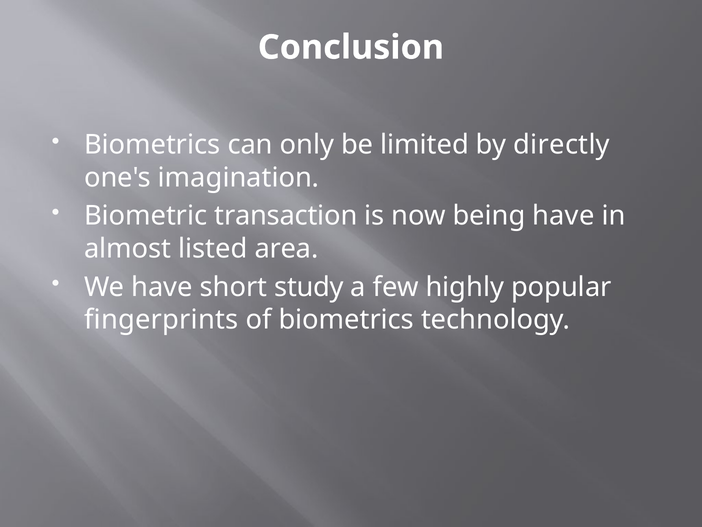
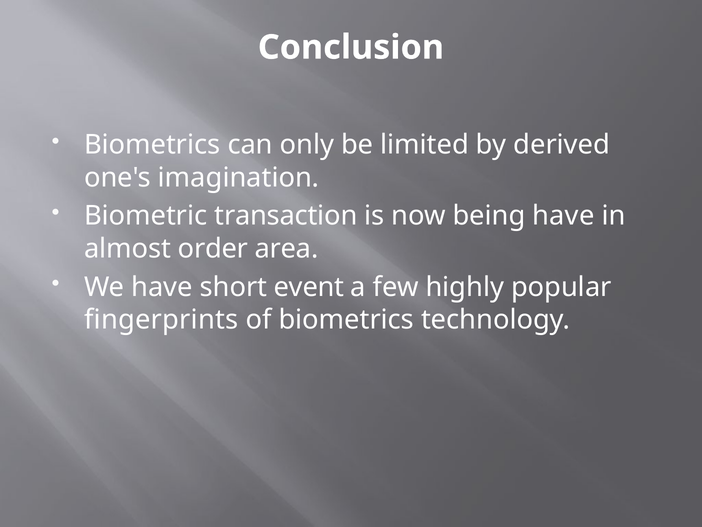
directly: directly -> derived
listed: listed -> order
study: study -> event
